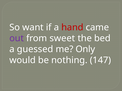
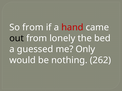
So want: want -> from
out colour: purple -> black
sweet: sweet -> lonely
147: 147 -> 262
